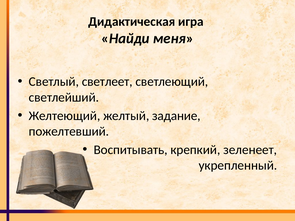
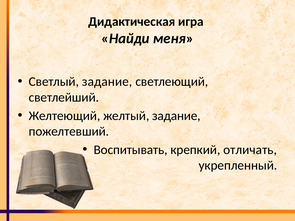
Светлый светлеет: светлеет -> задание
зеленеет: зеленеет -> отличать
